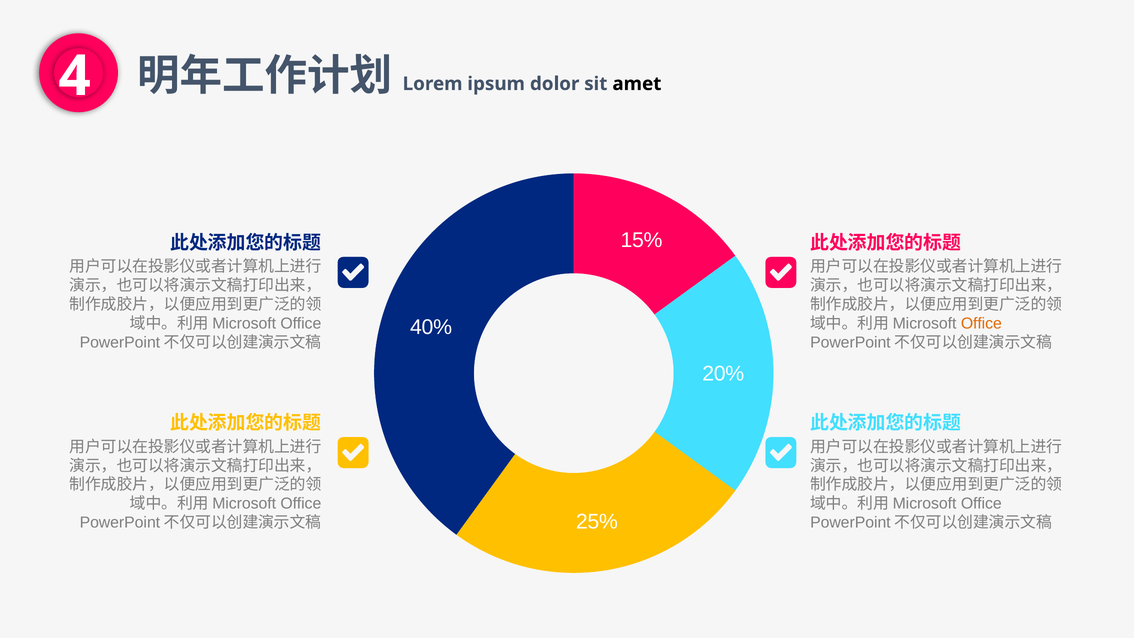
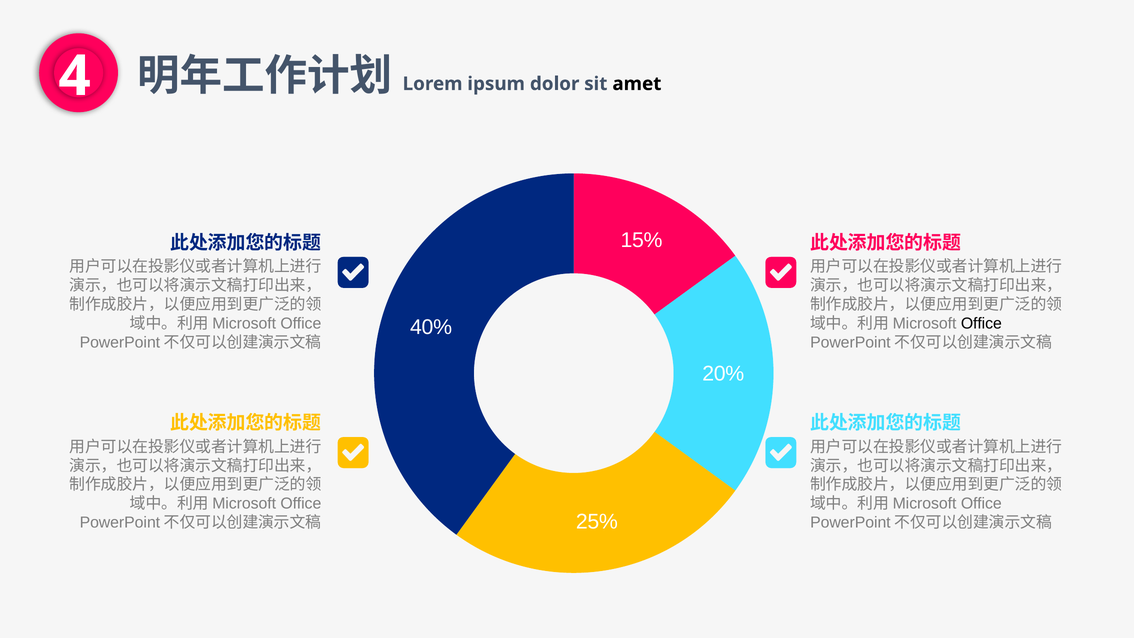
Office at (981, 323) colour: orange -> black
